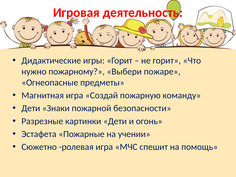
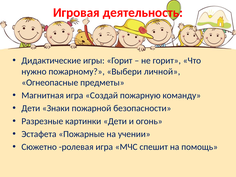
пожаре: пожаре -> личной
